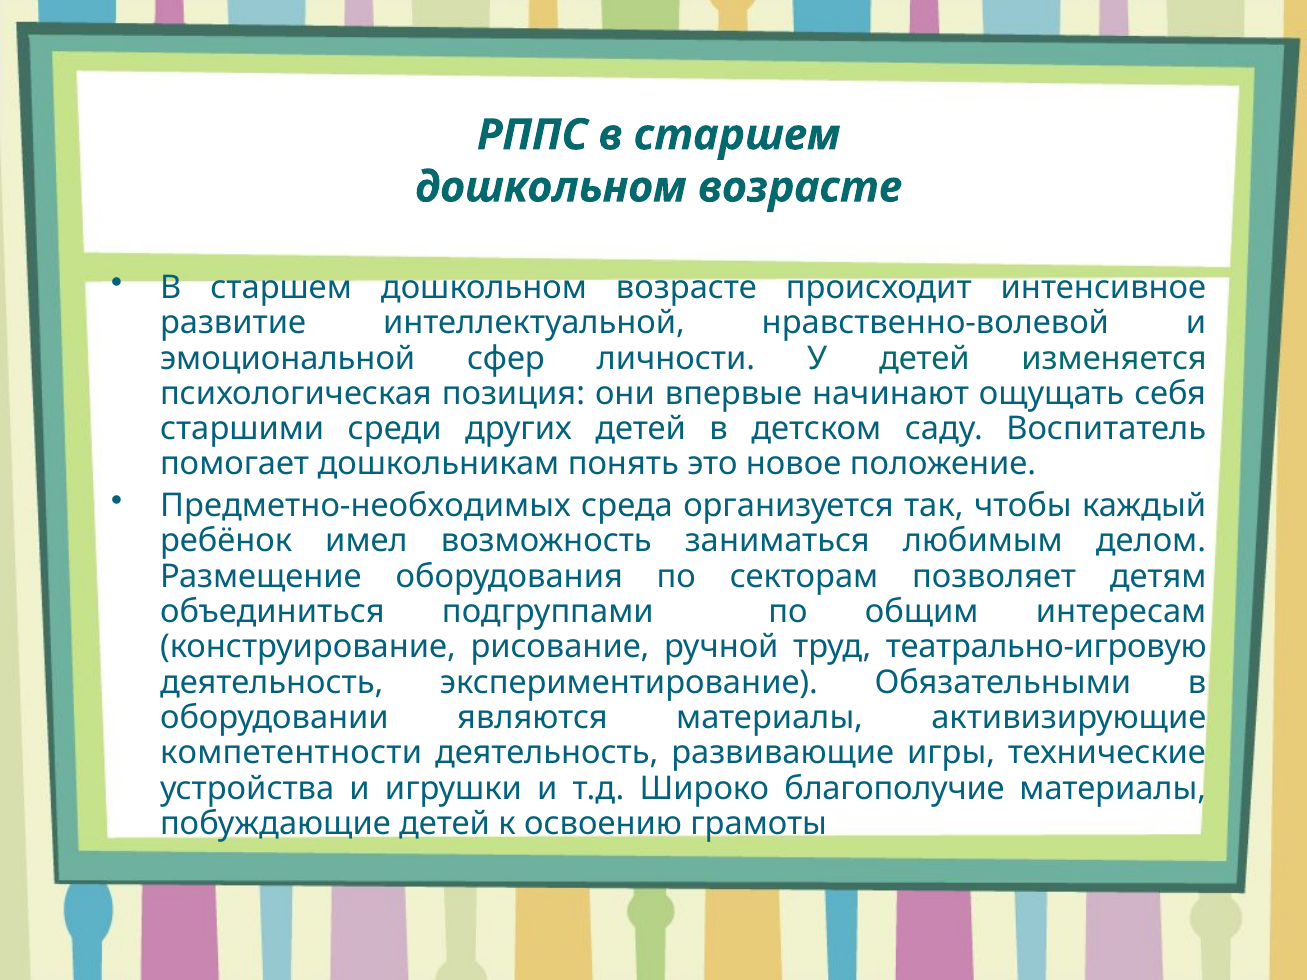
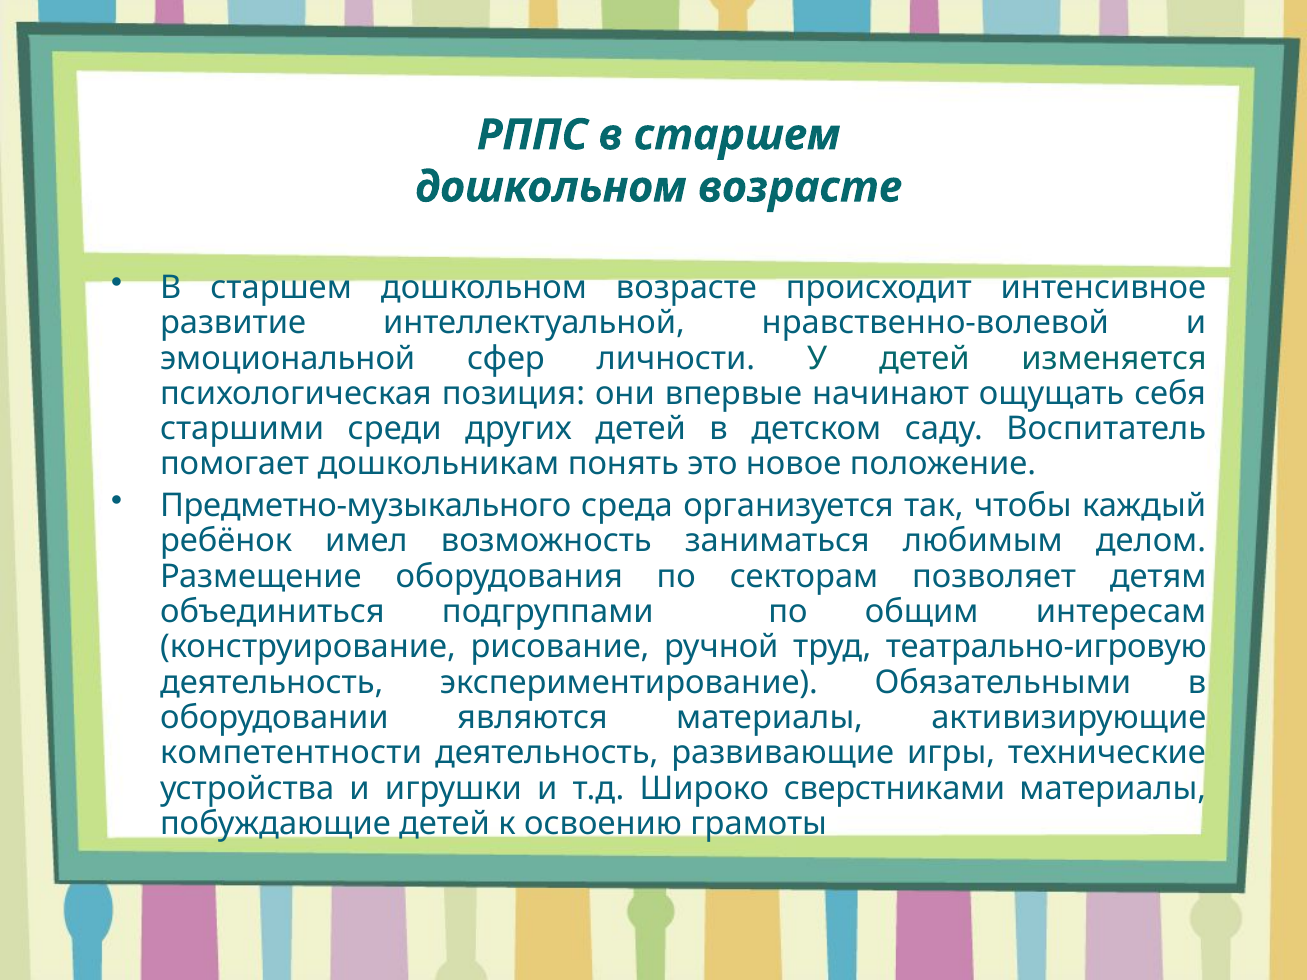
Предметно-необходимых: Предметно-необходимых -> Предметно-музыкального
благополучие: благополучие -> сверстниками
